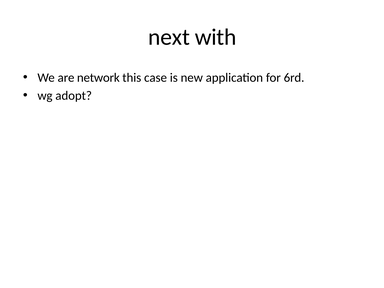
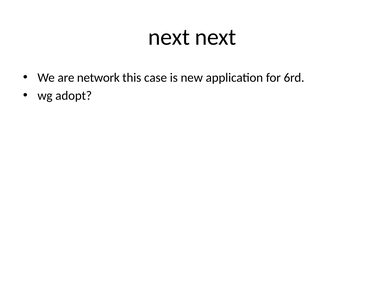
next with: with -> next
